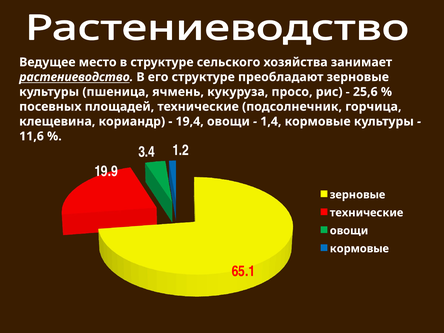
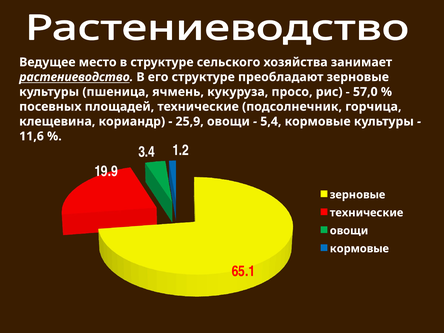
25,6: 25,6 -> 57,0
19,4: 19,4 -> 25,9
1,4: 1,4 -> 5,4
